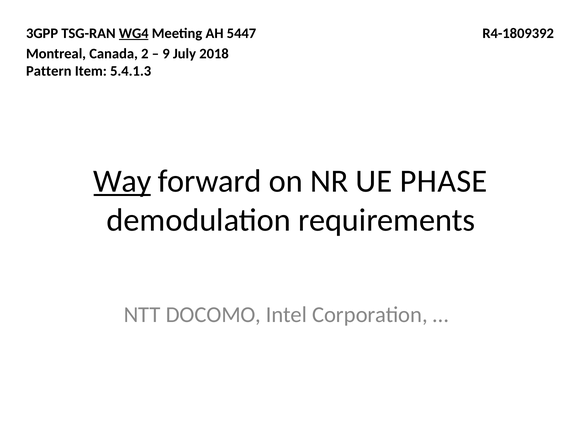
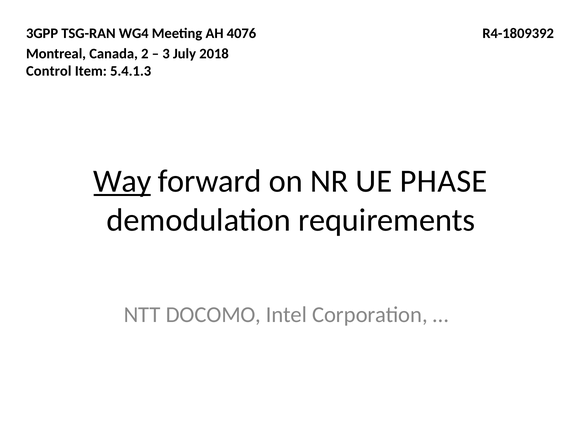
WG4 underline: present -> none
5447: 5447 -> 4076
9: 9 -> 3
Pattern: Pattern -> Control
